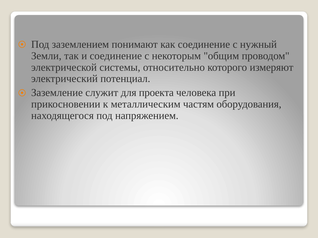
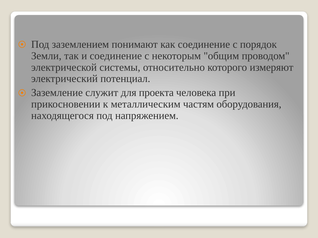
нужный: нужный -> порядок
